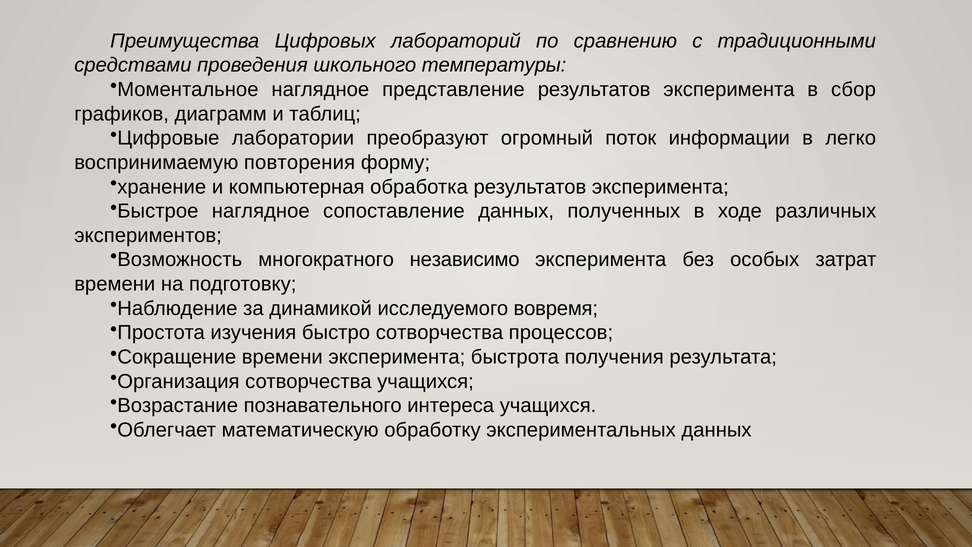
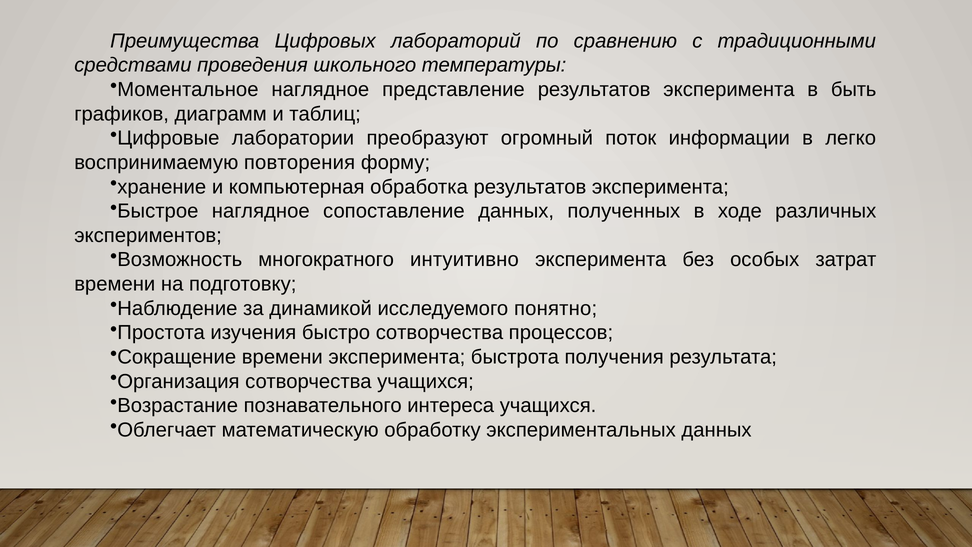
сбор: сбор -> быть
независимо: независимо -> интуитивно
вовремя: вовремя -> понятно
